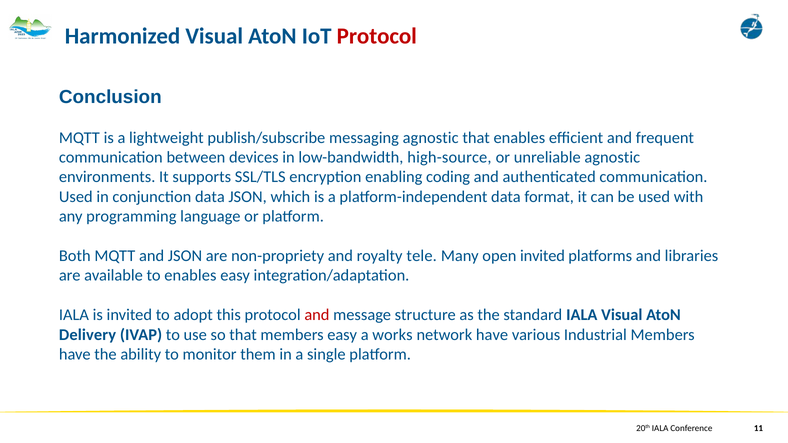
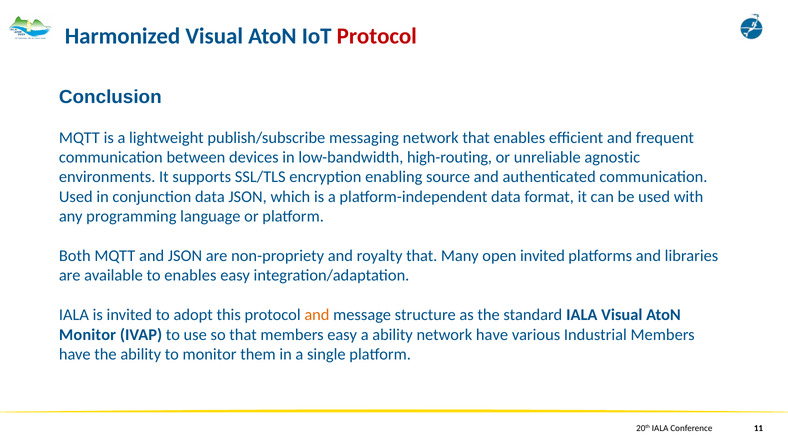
messaging agnostic: agnostic -> network
high-source: high-source -> high-routing
coding: coding -> source
royalty tele: tele -> that
and at (317, 315) colour: red -> orange
Delivery at (88, 335): Delivery -> Monitor
a works: works -> ability
